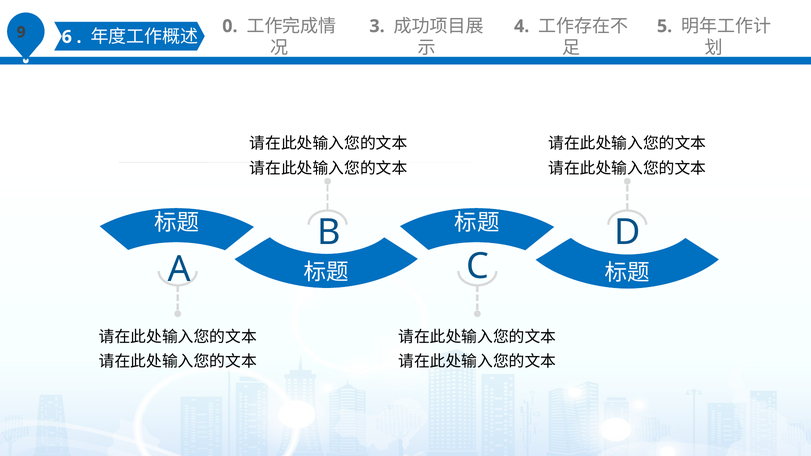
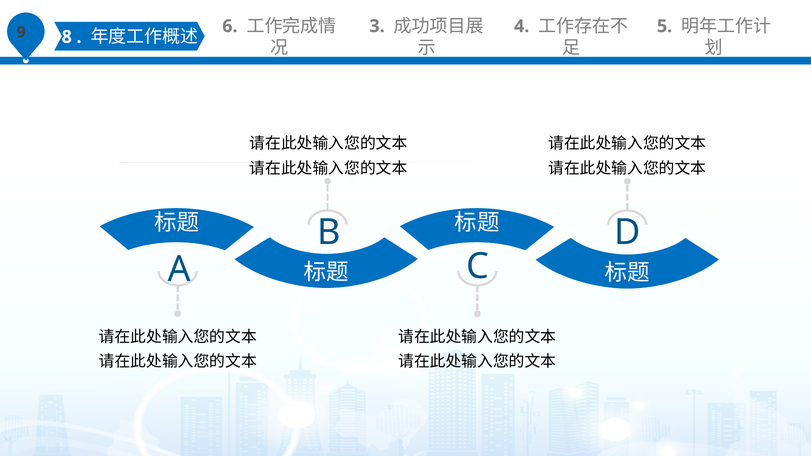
6: 6 -> 8
0: 0 -> 6
